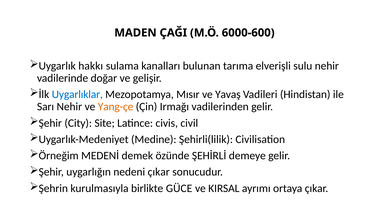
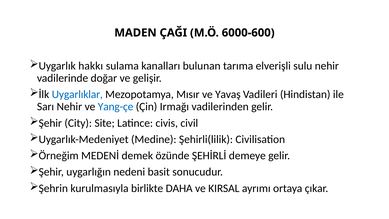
Yang-çe colour: orange -> blue
nedeni çıkar: çıkar -> basit
GÜCE: GÜCE -> DAHA
